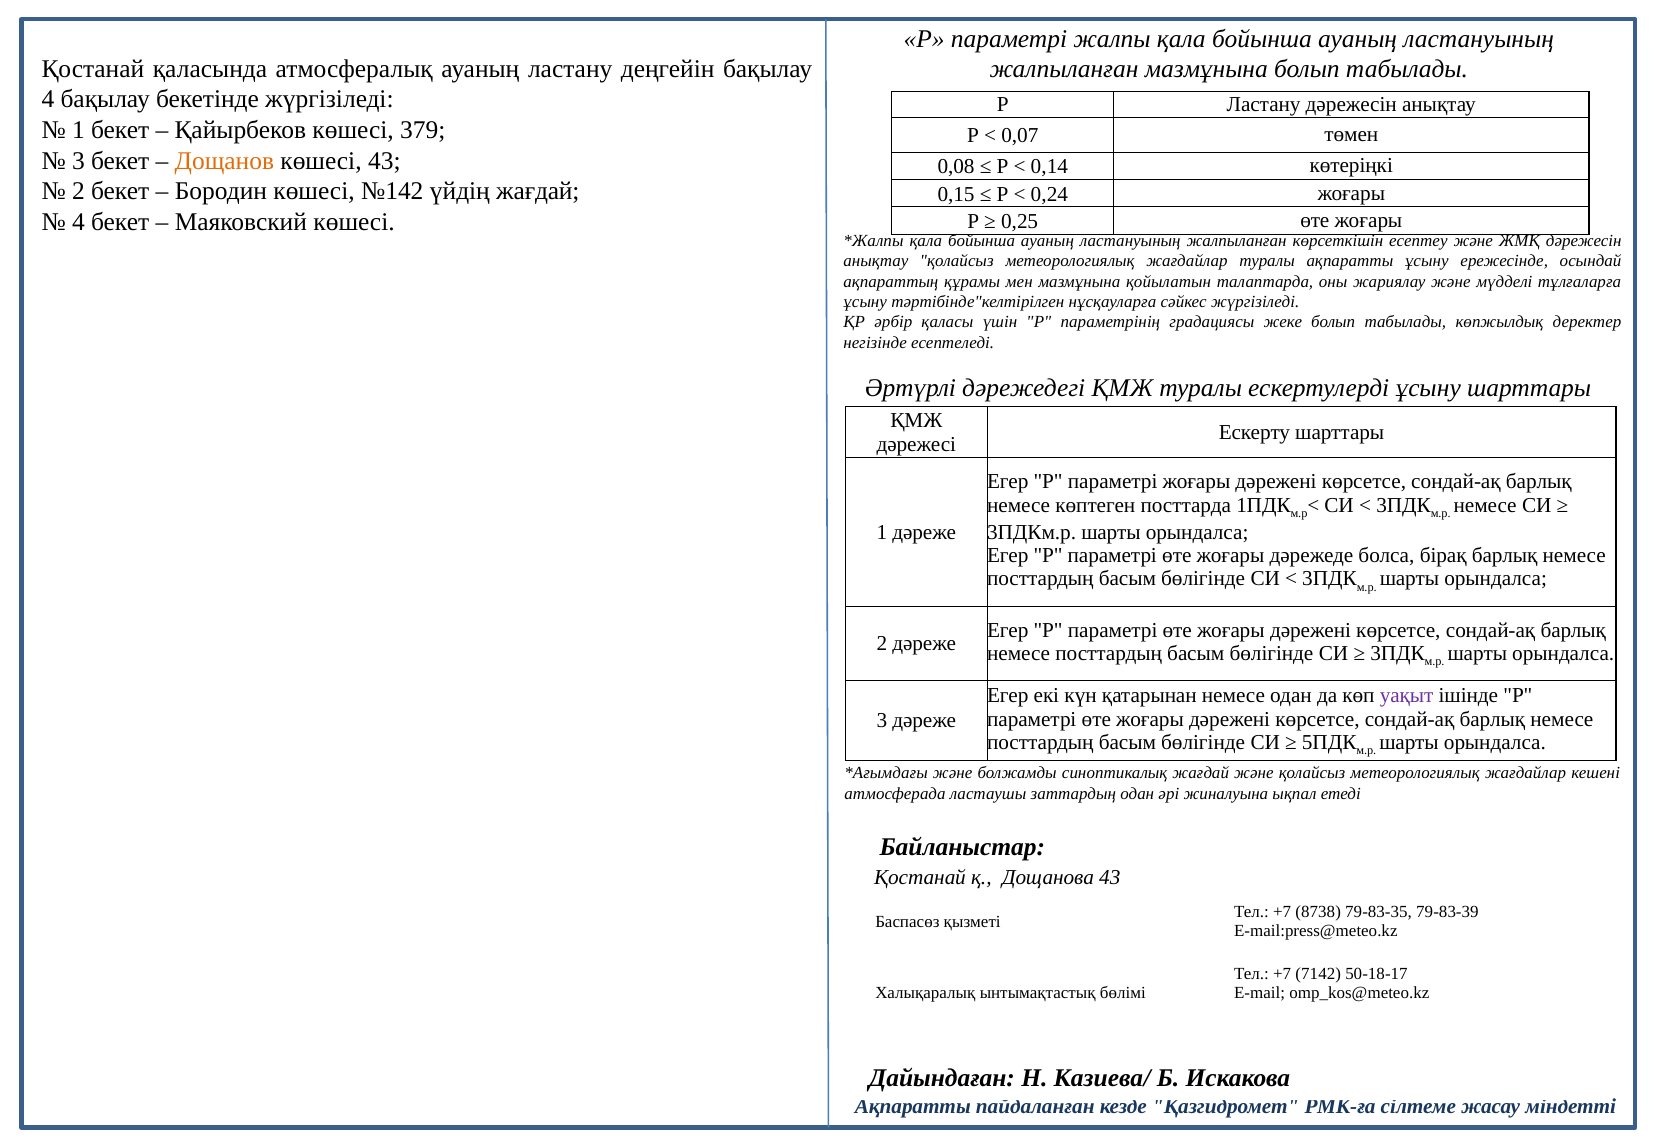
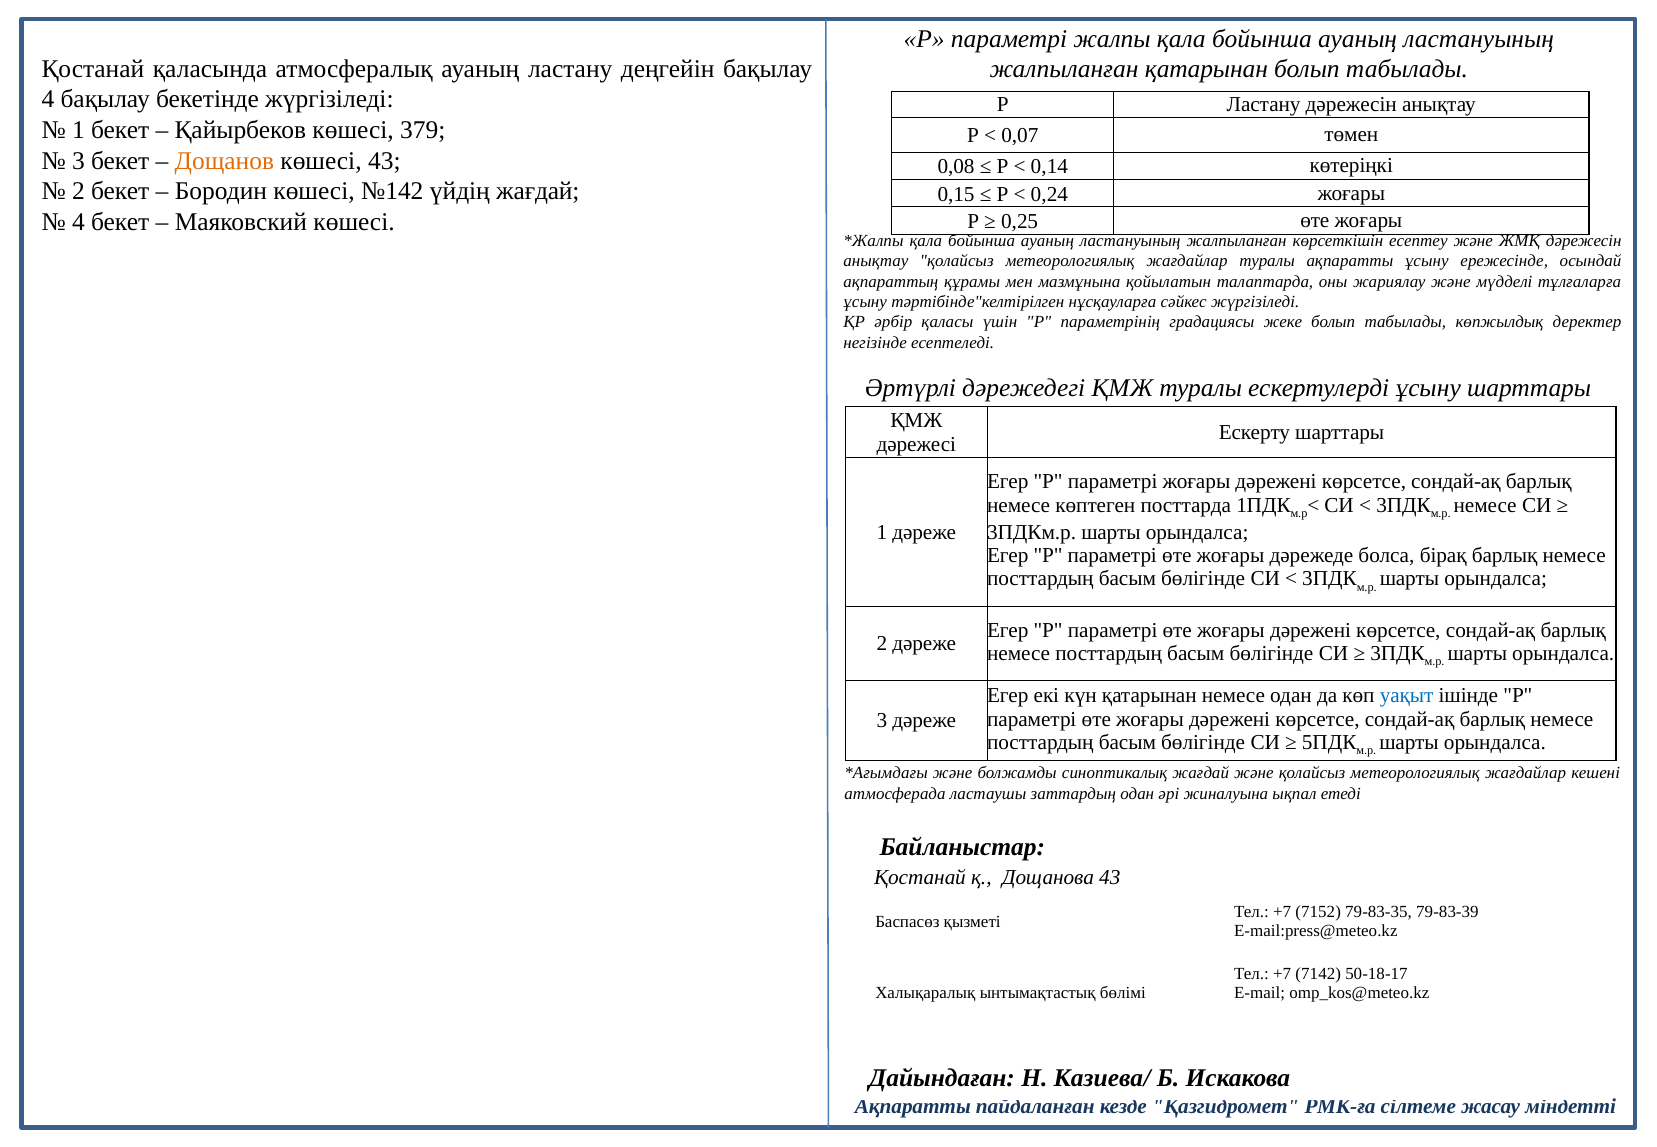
жалпыланған мазмұнына: мазмұнына -> қатарынан
уақыт colour: purple -> blue
8738: 8738 -> 7152
